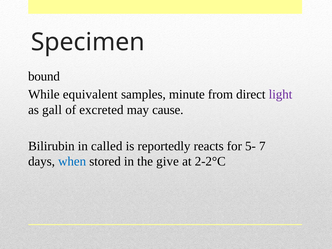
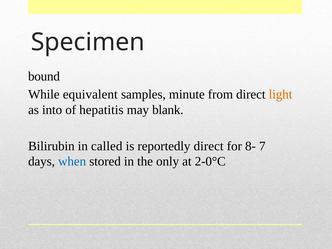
light colour: purple -> orange
gall: gall -> into
excreted: excreted -> hepatitis
cause: cause -> blank
reportedly reacts: reacts -> direct
5-: 5- -> 8-
give: give -> only
2-2°C: 2-2°C -> 2-0°C
